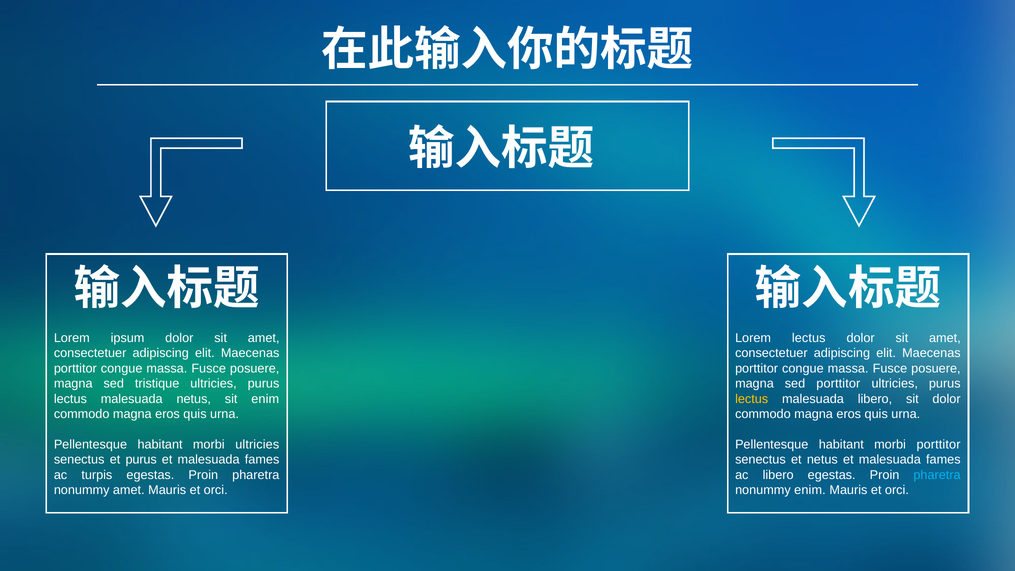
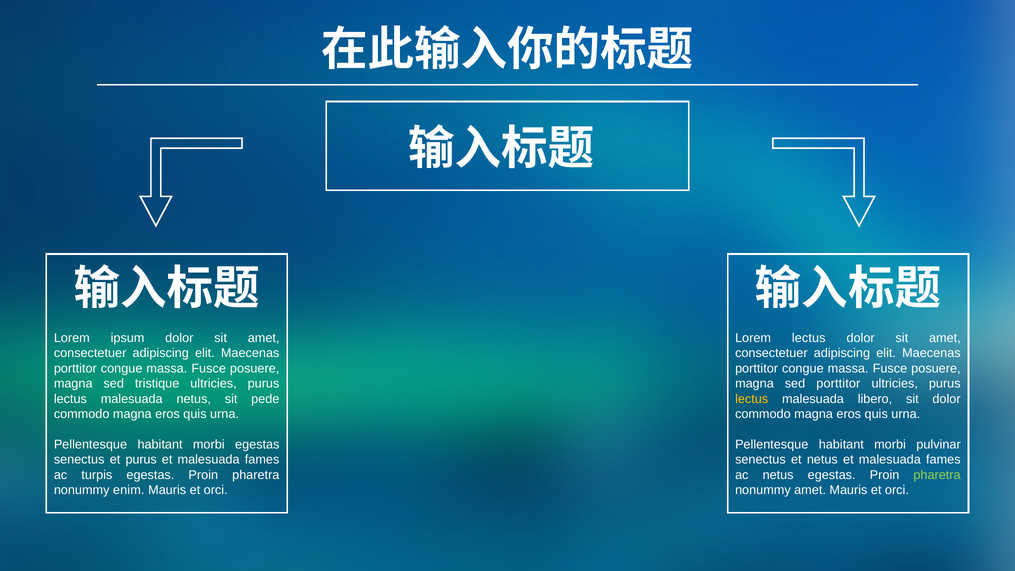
sit enim: enim -> pede
morbi ultricies: ultricies -> egestas
morbi porttitor: porttitor -> pulvinar
ac libero: libero -> netus
pharetra at (937, 475) colour: light blue -> light green
nonummy amet: amet -> enim
nonummy enim: enim -> amet
